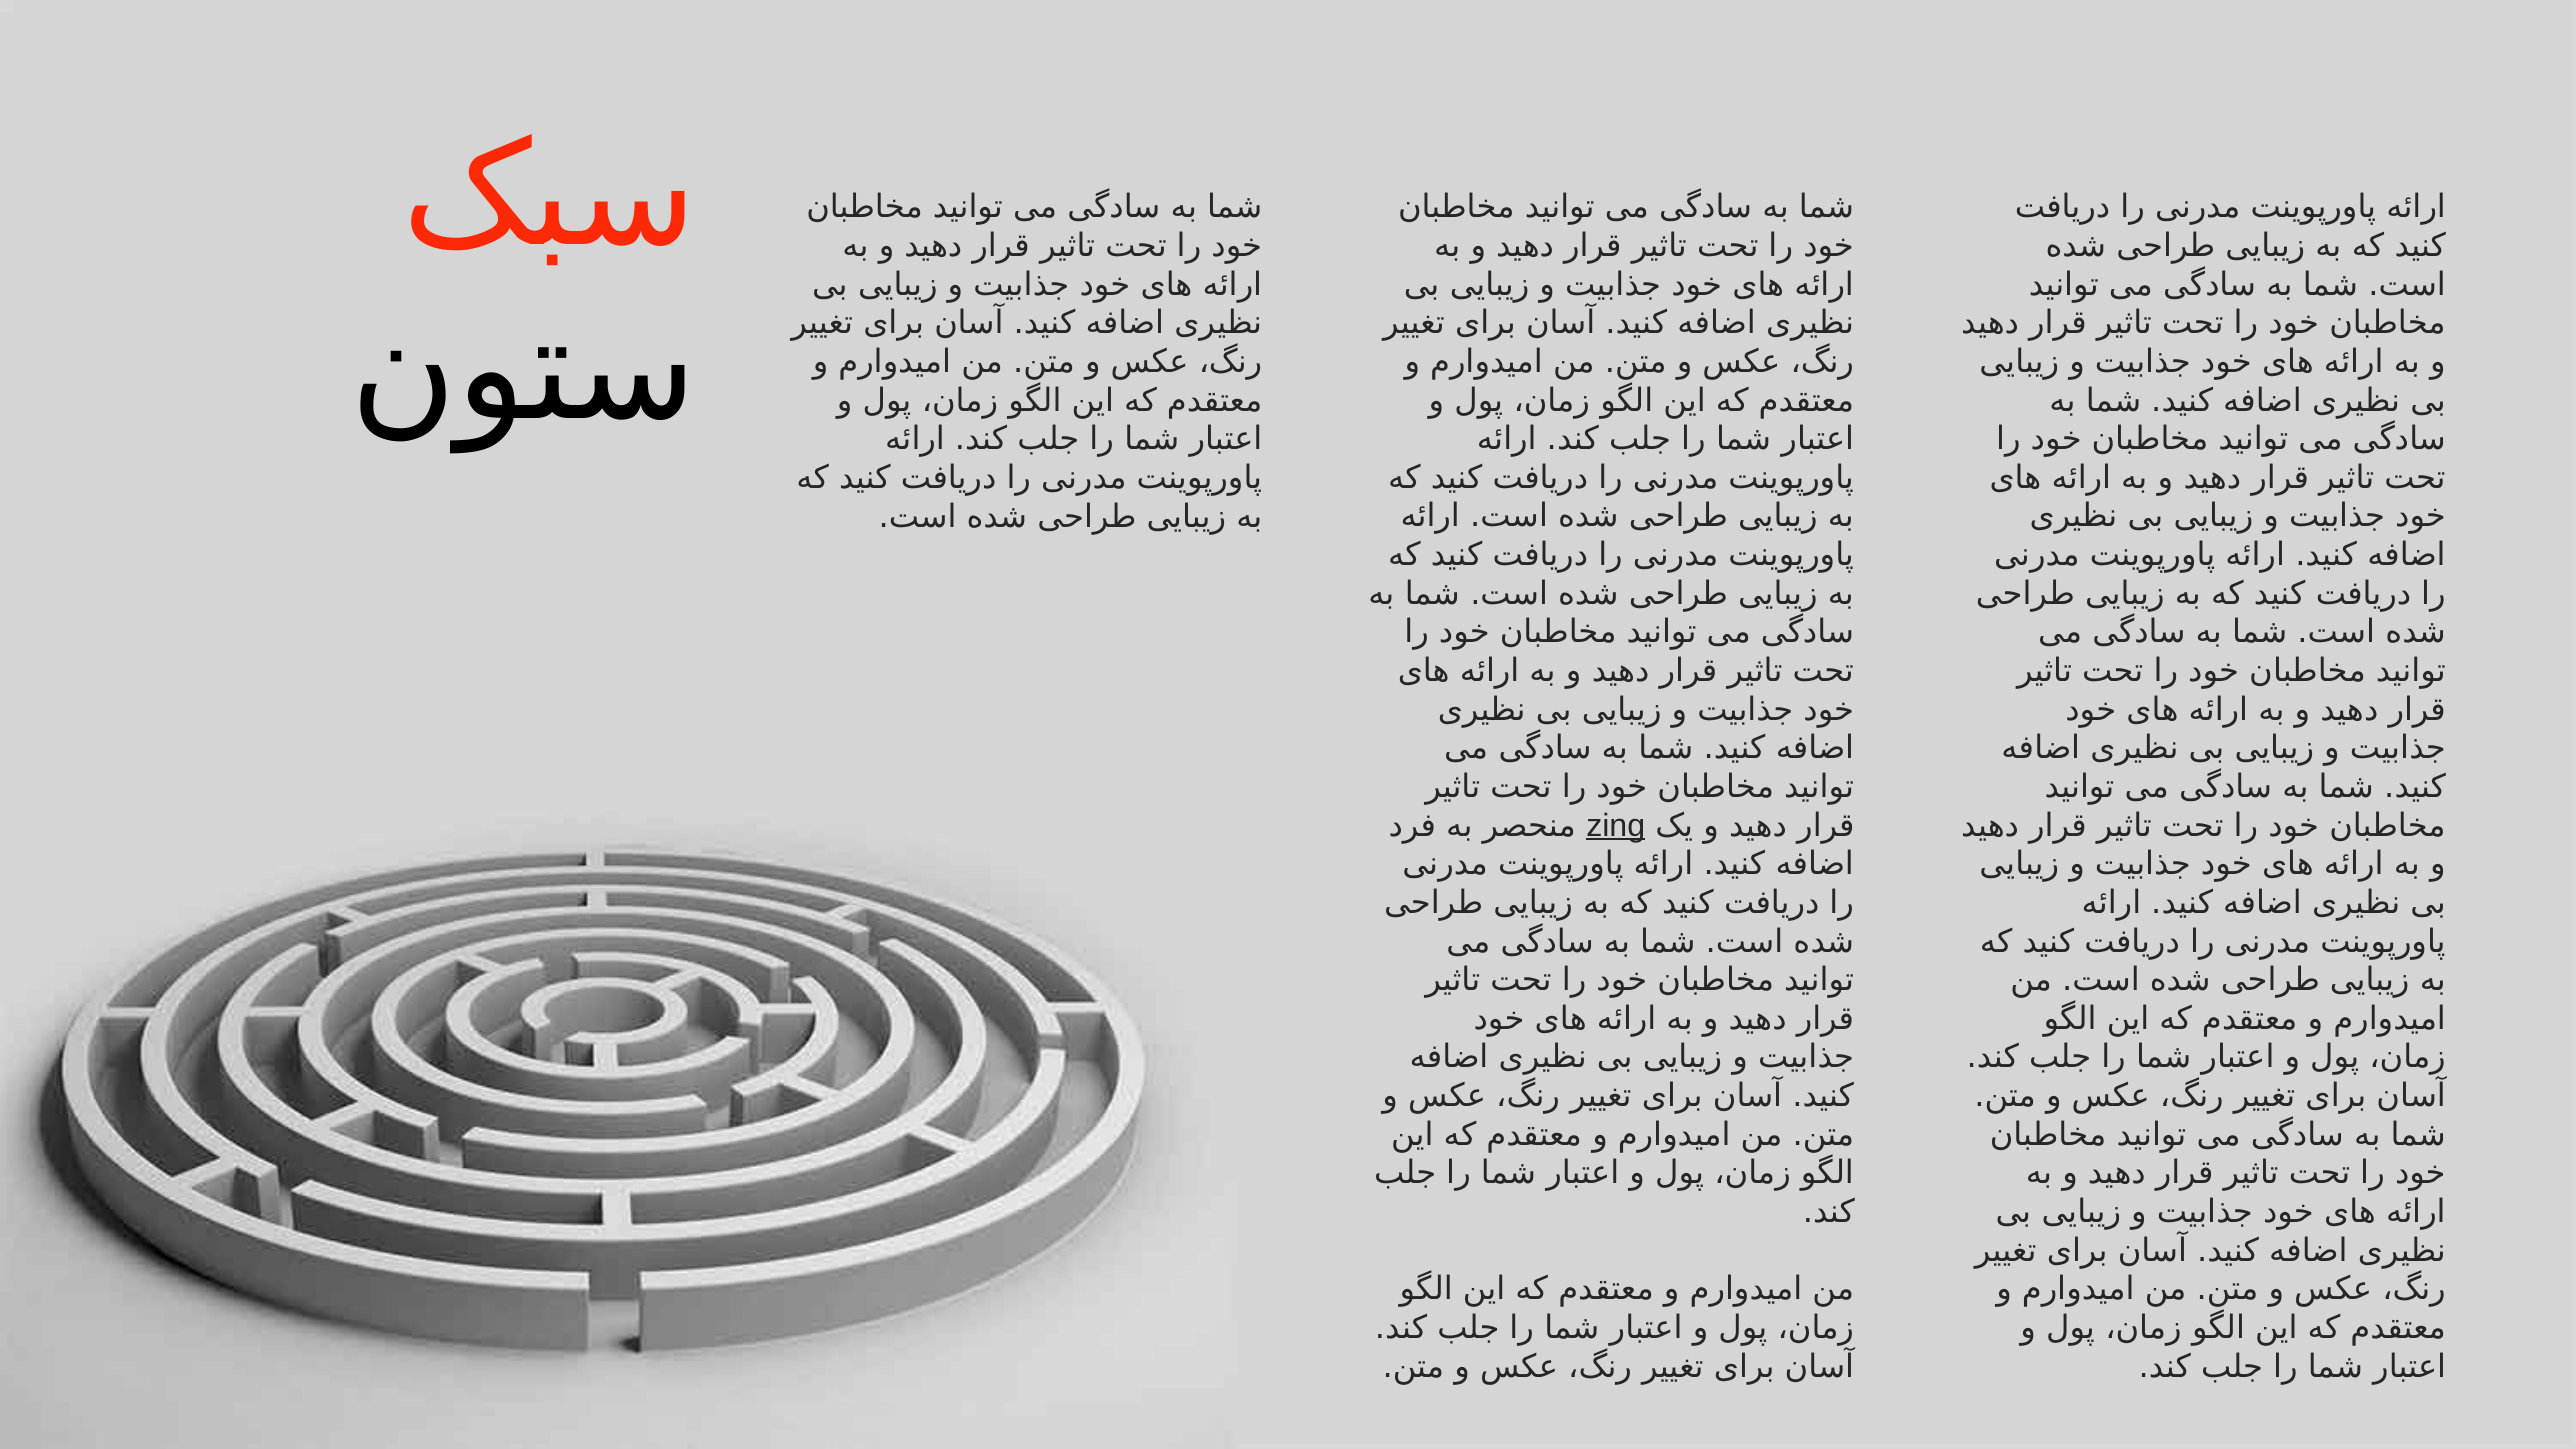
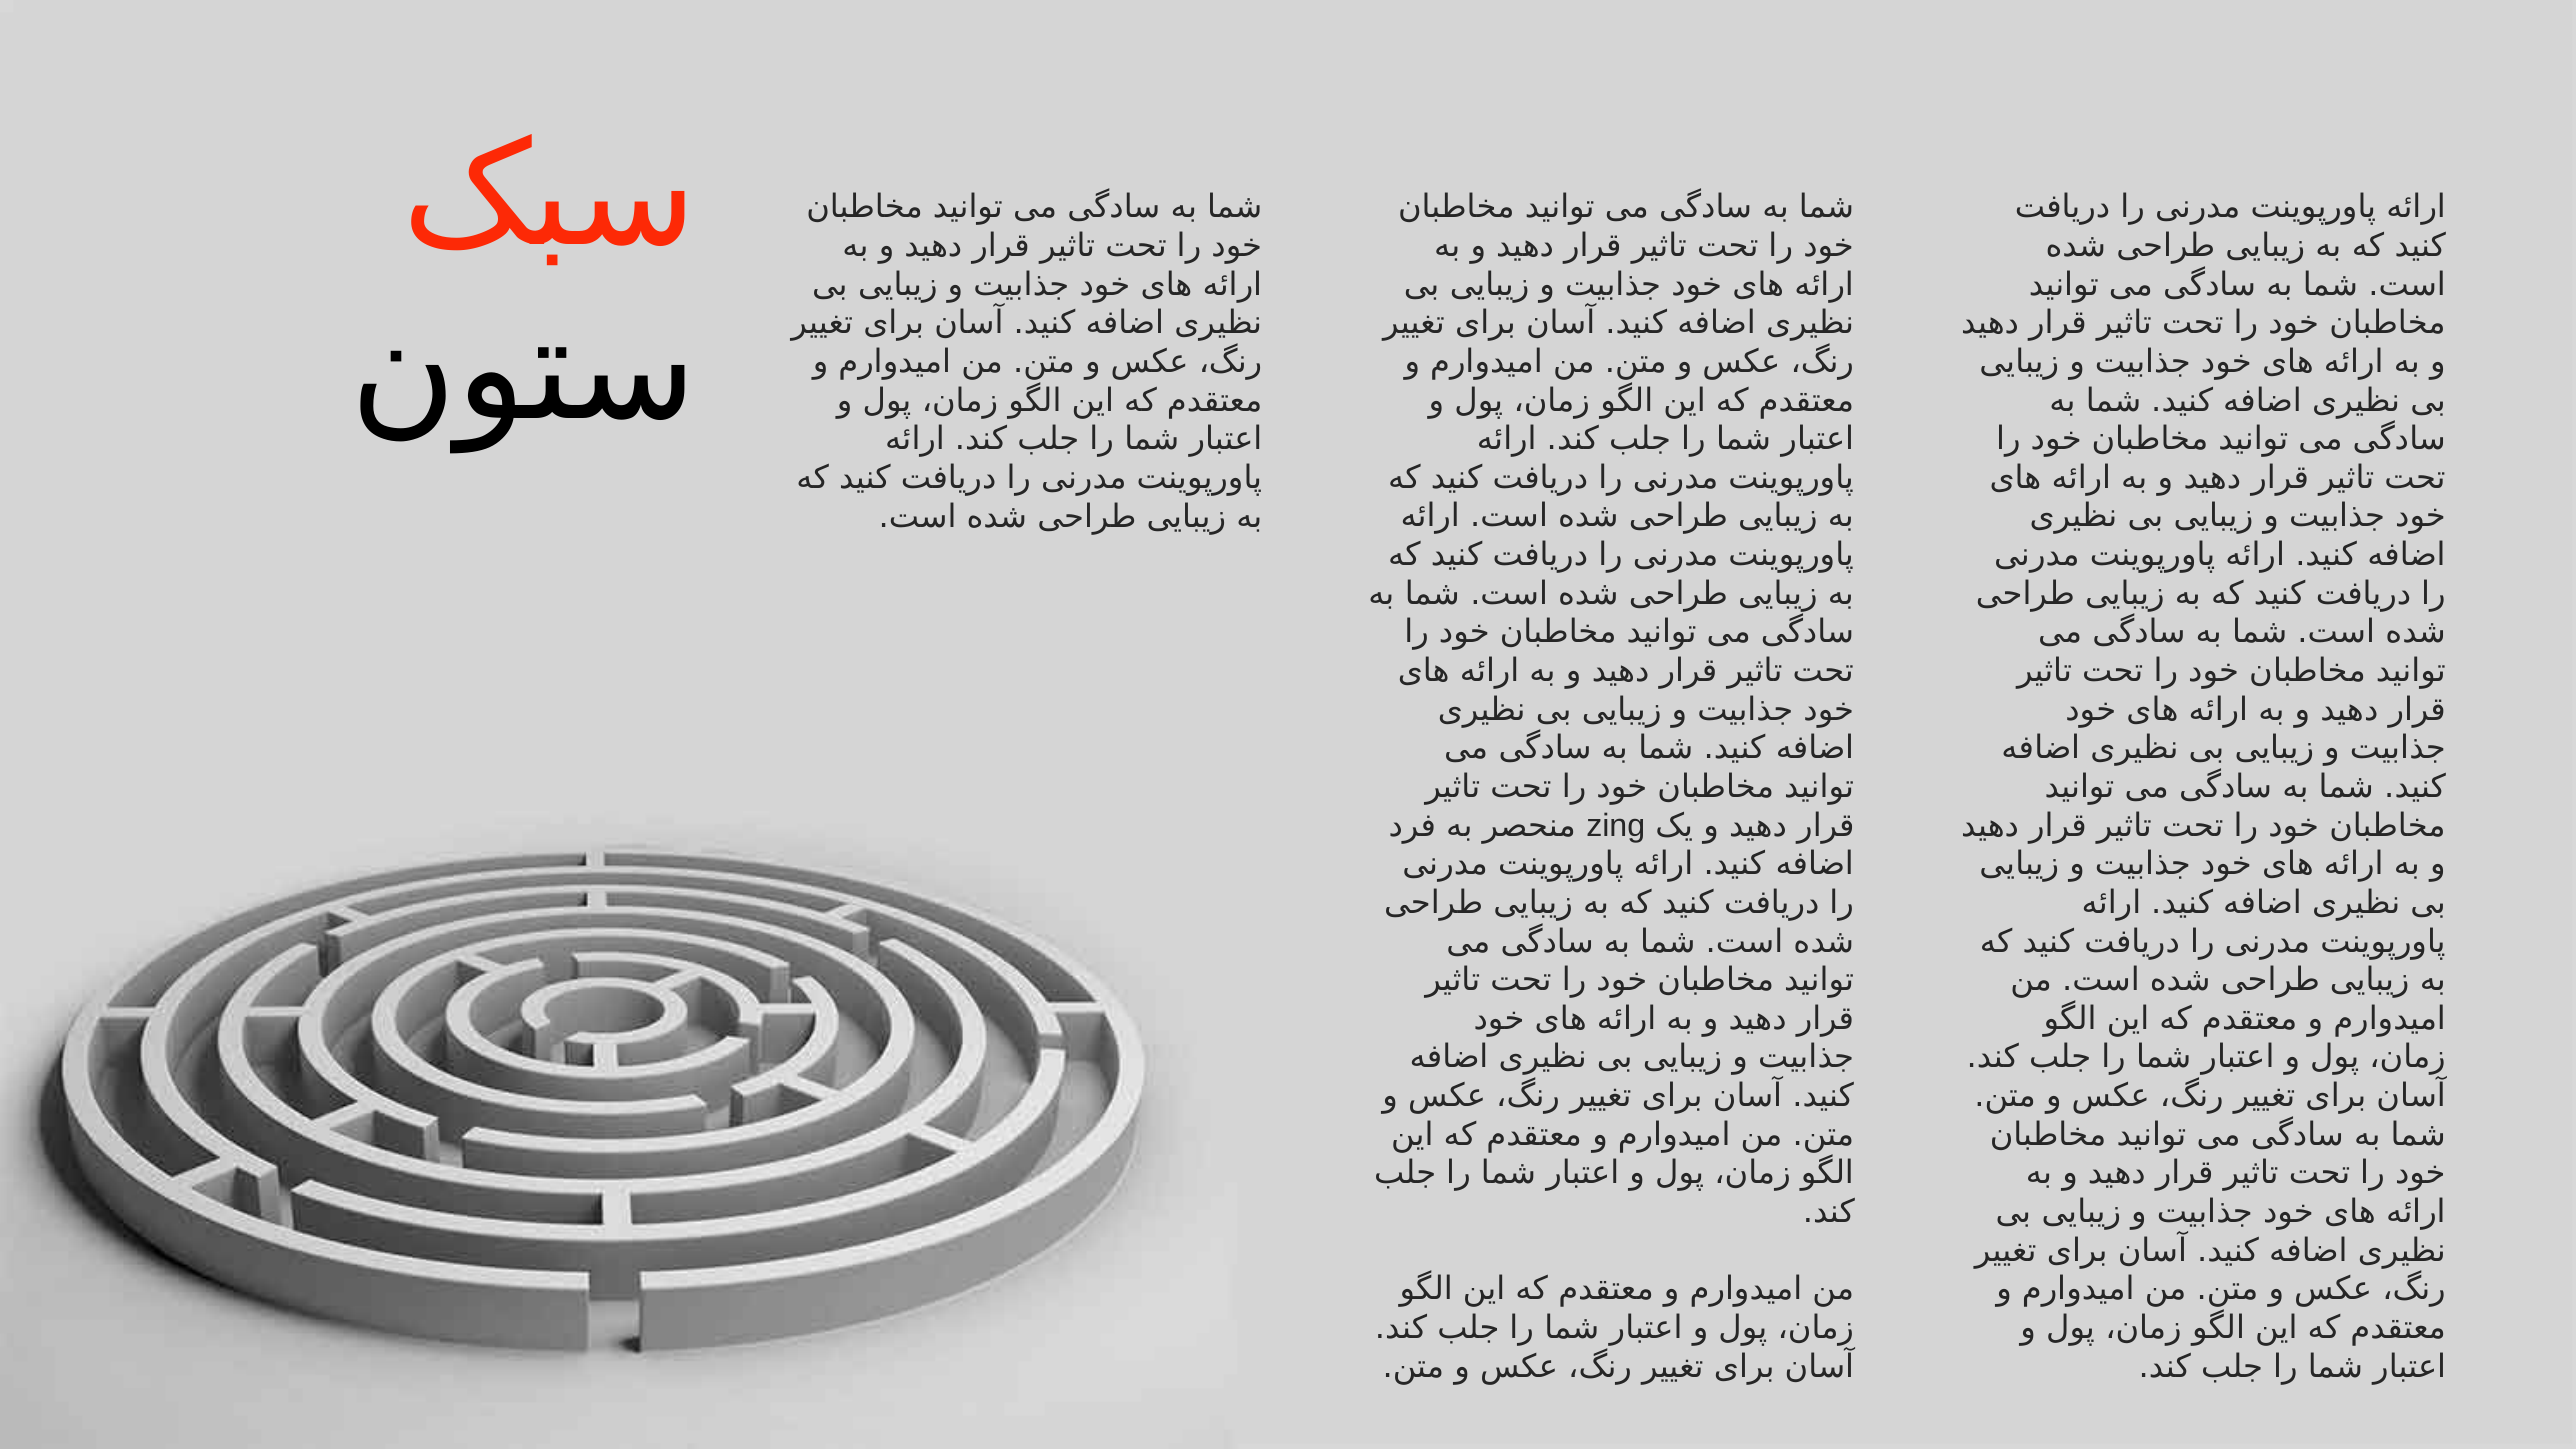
zing underline: present -> none
